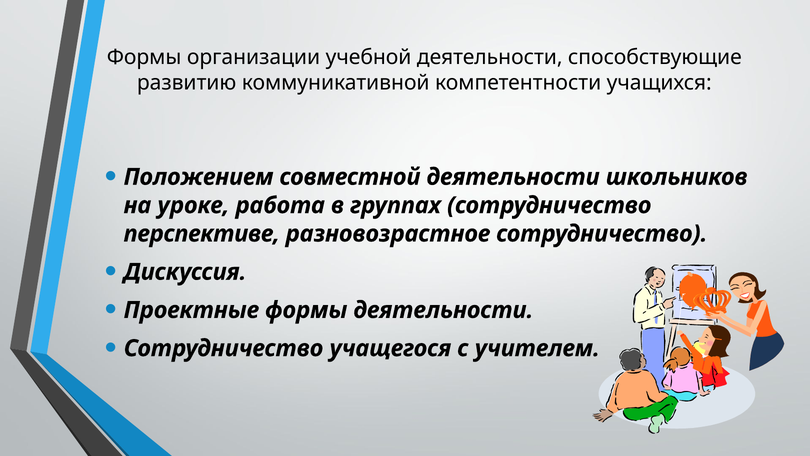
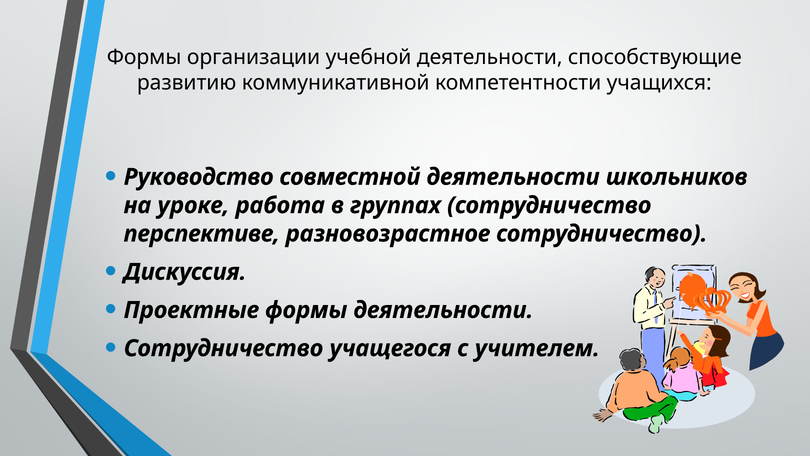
Положением: Положением -> Руководство
